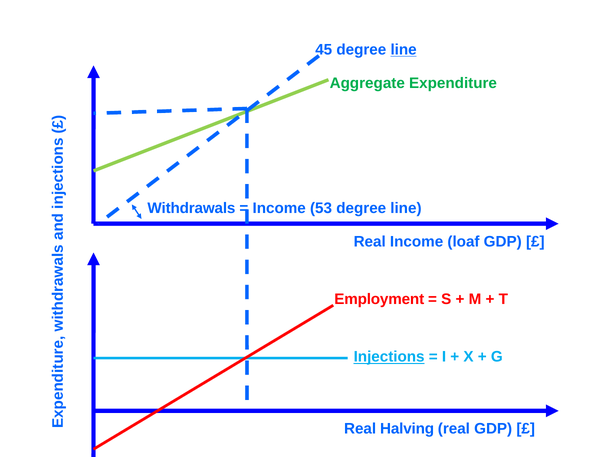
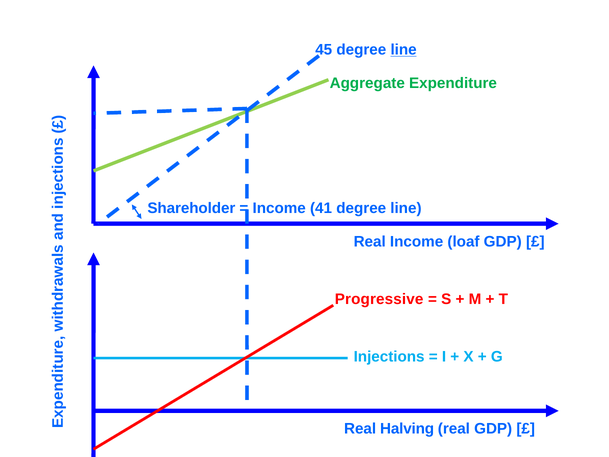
Withdrawals: Withdrawals -> Shareholder
53: 53 -> 41
Employment: Employment -> Progressive
Injections underline: present -> none
